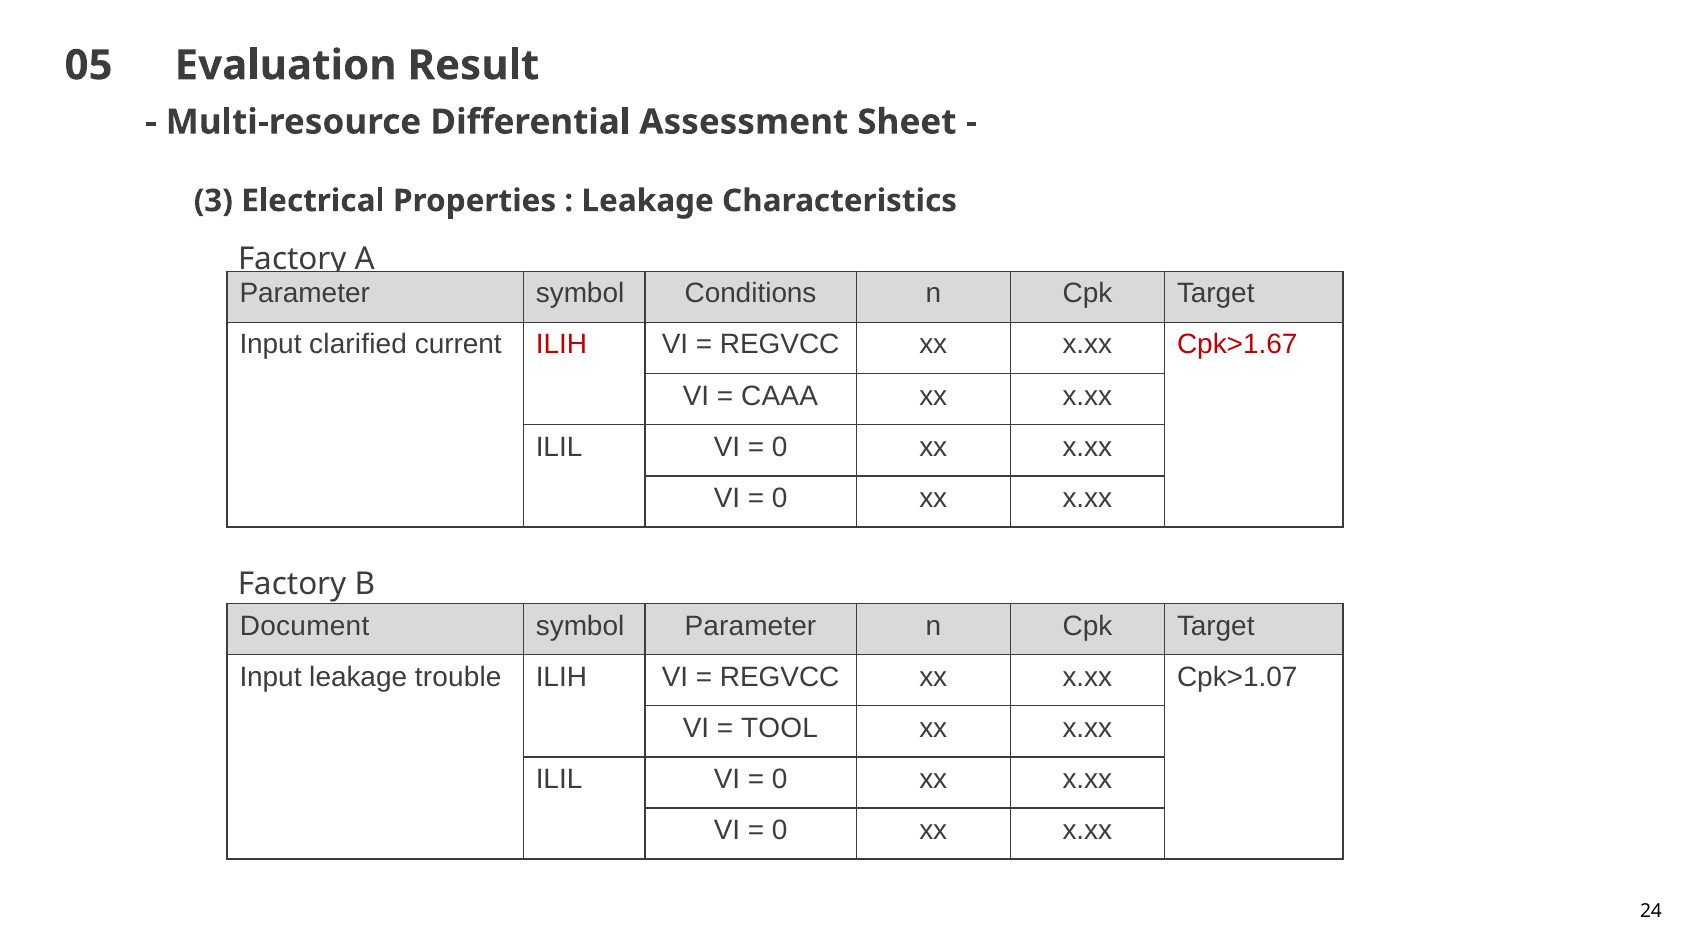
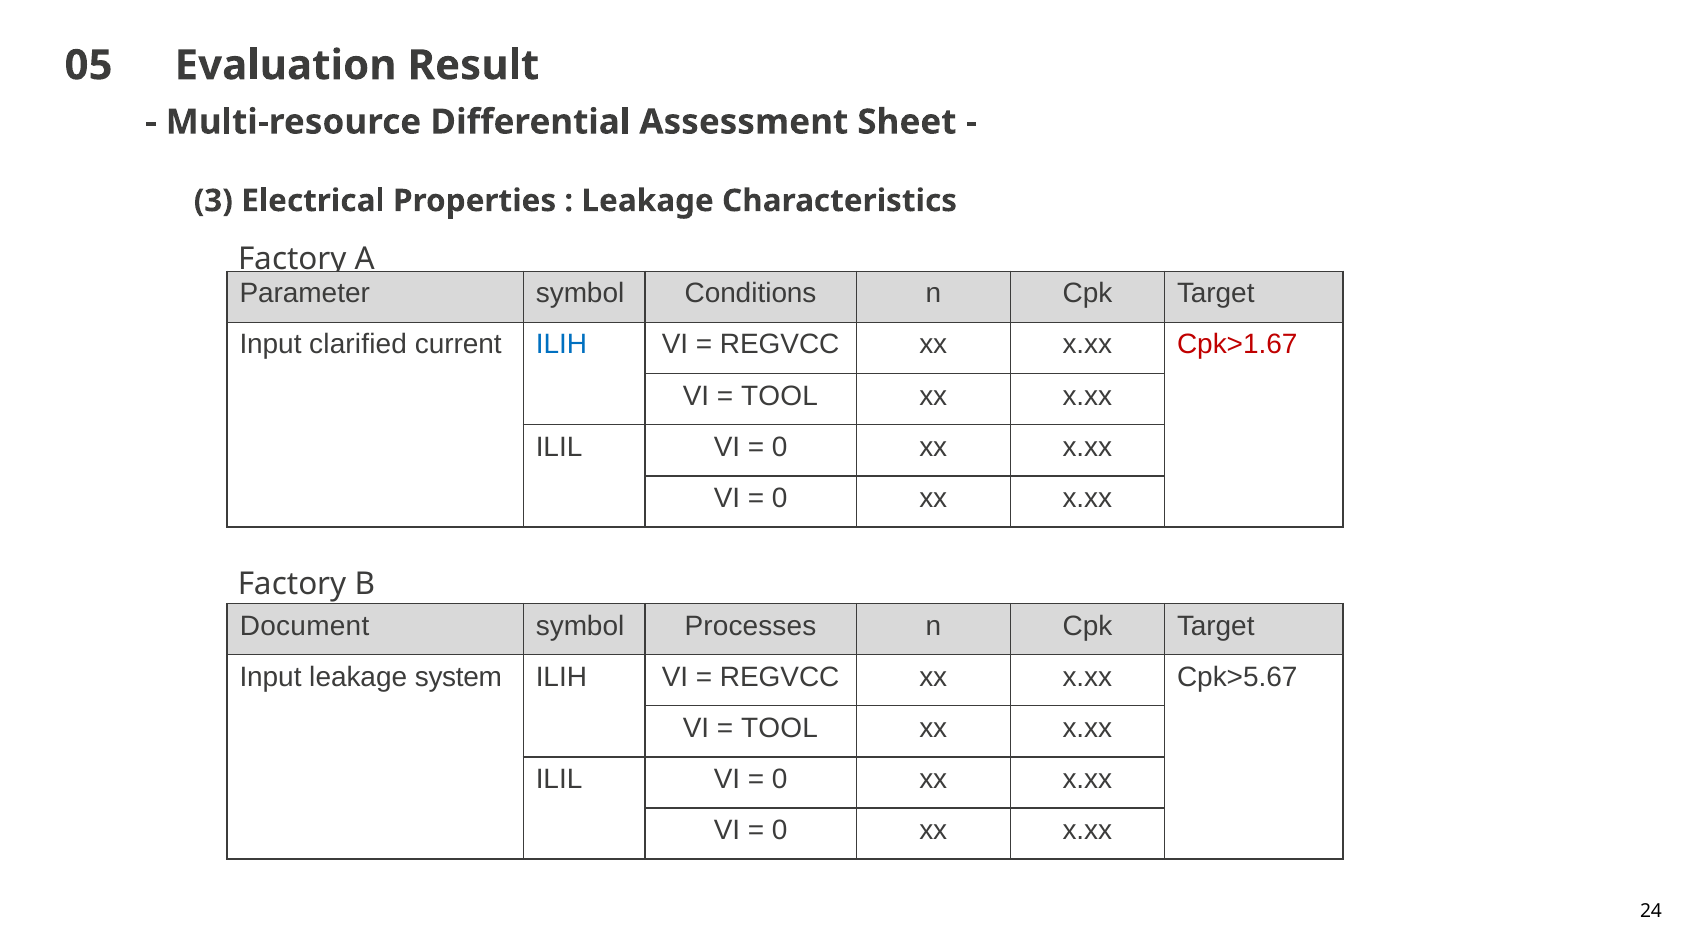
ILIH at (562, 345) colour: red -> blue
CAAA at (780, 396): CAAA -> TOOL
symbol Parameter: Parameter -> Processes
trouble: trouble -> system
Cpk>1.07: Cpk>1.07 -> Cpk>5.67
